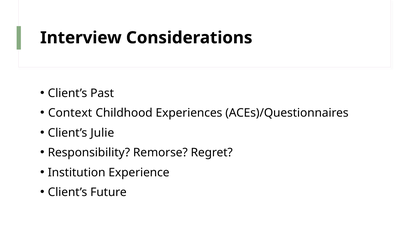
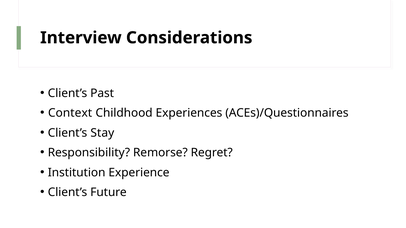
Julie: Julie -> Stay
